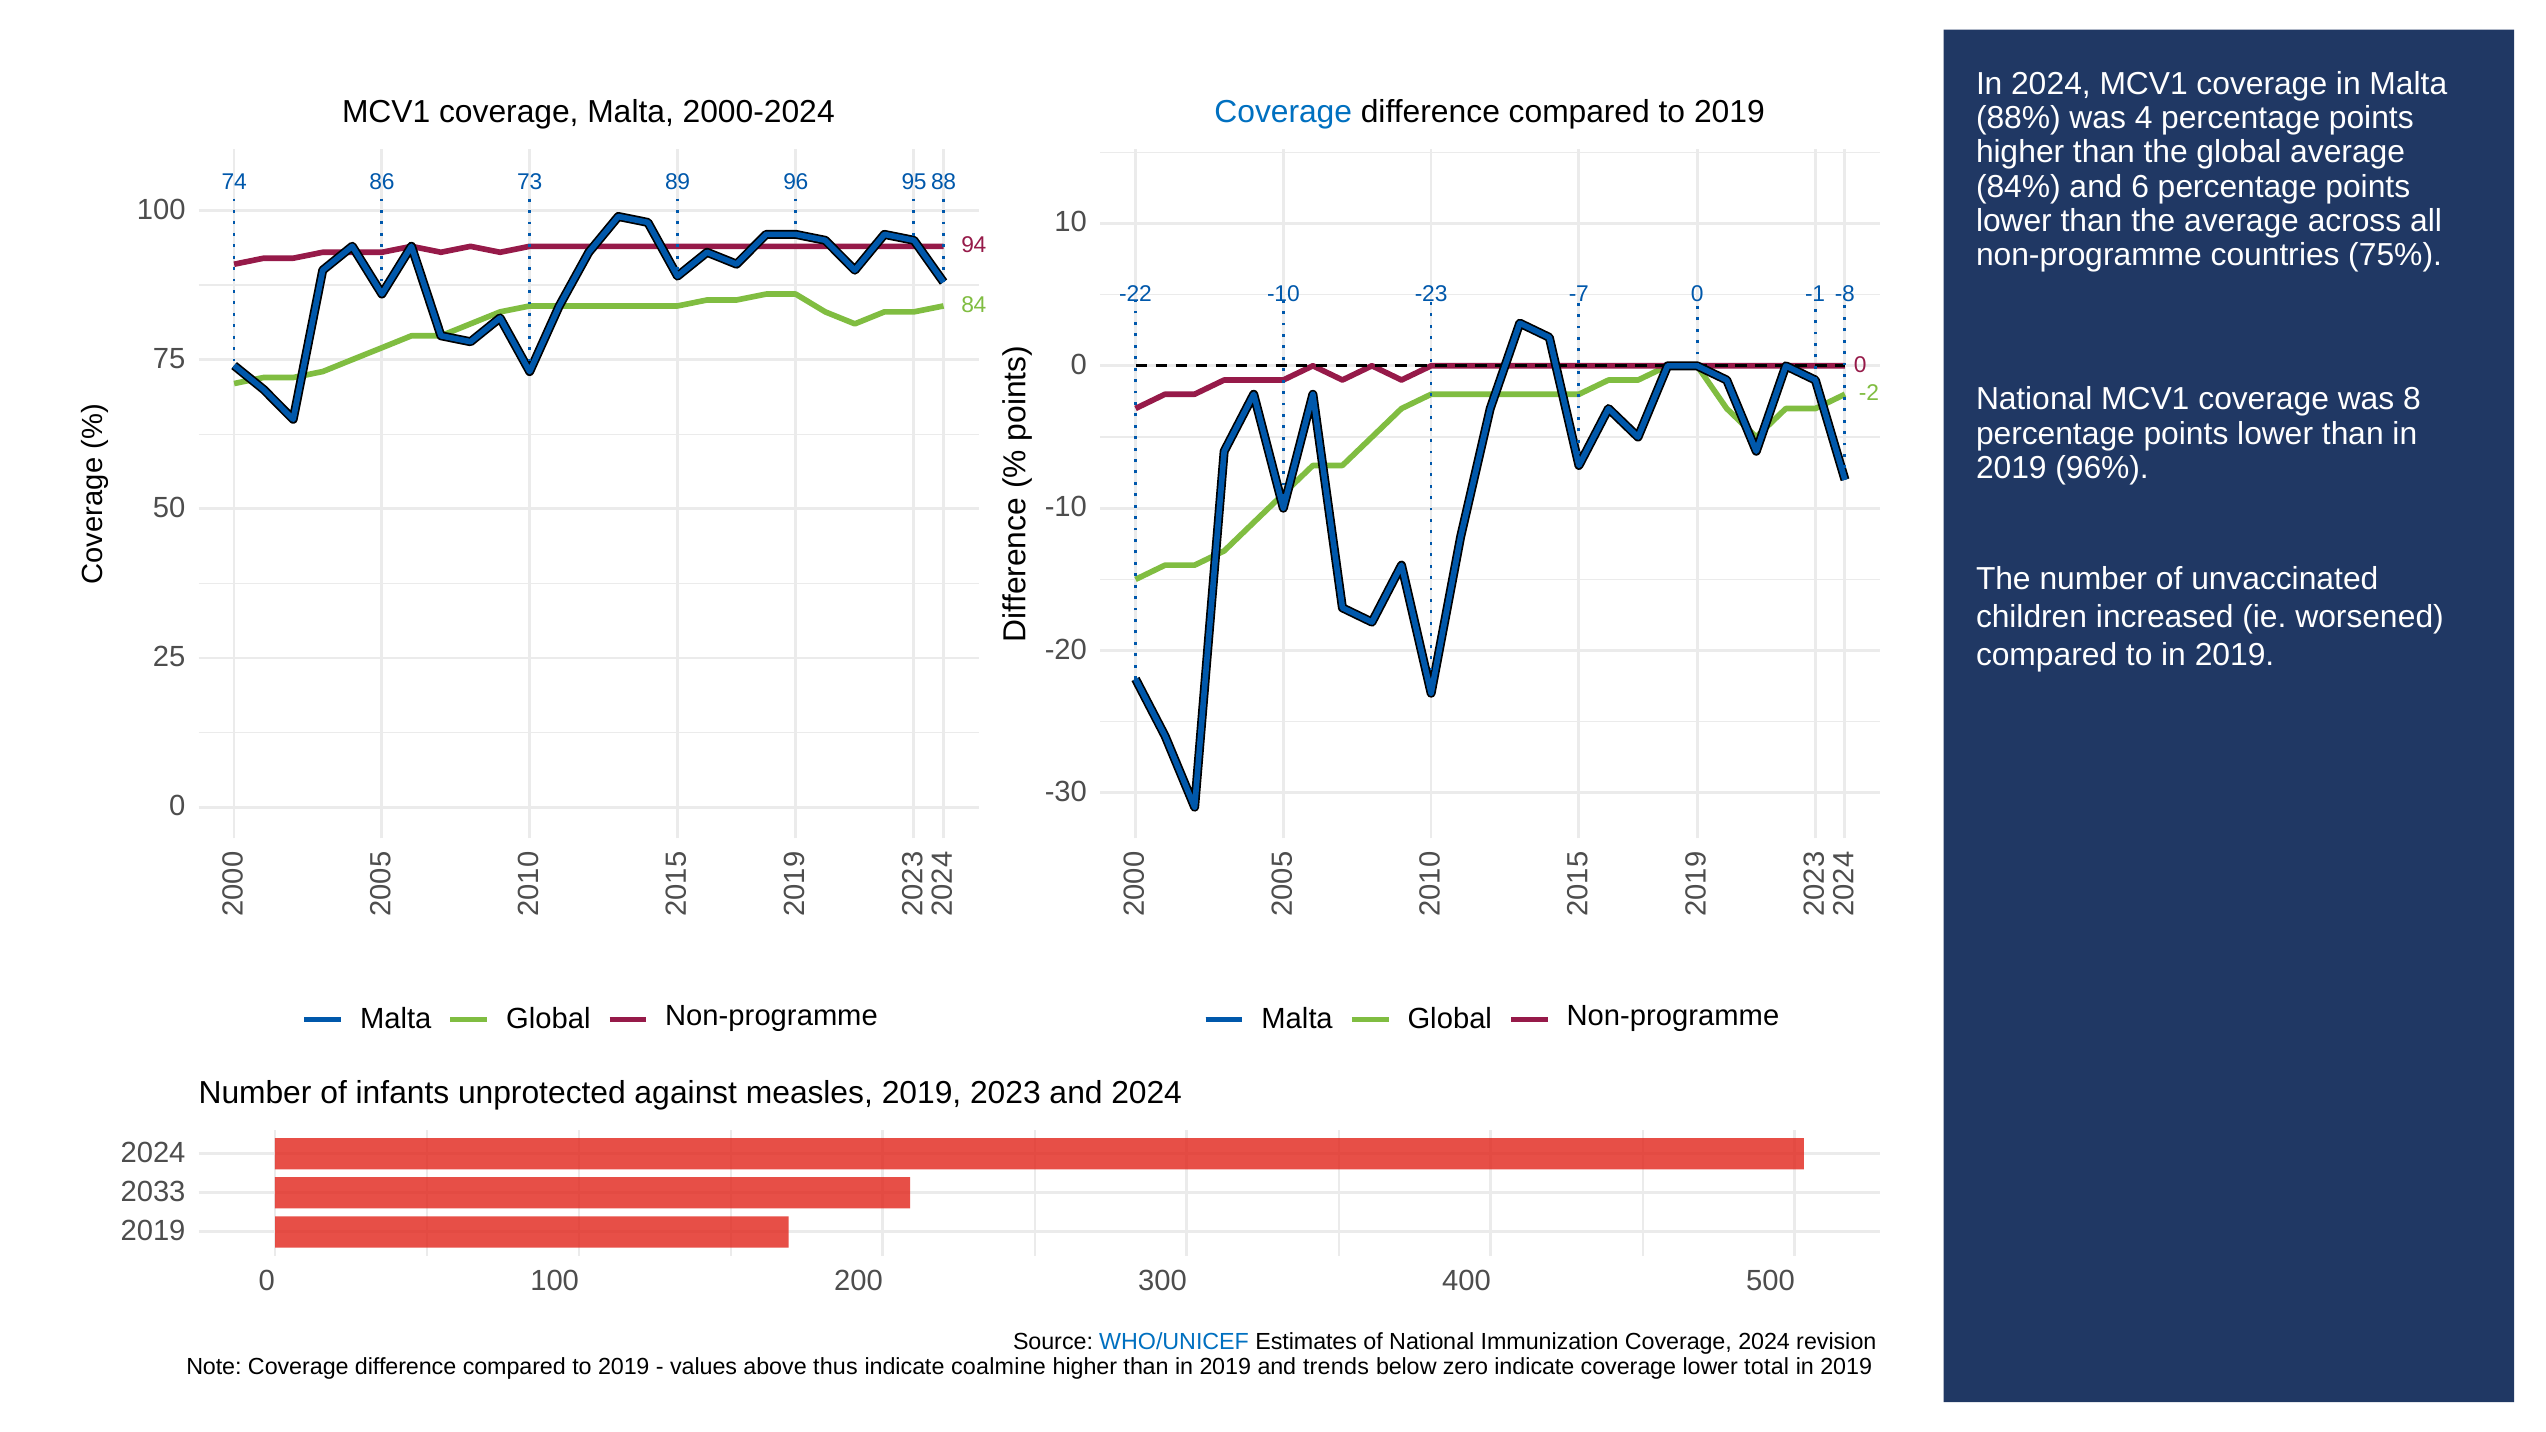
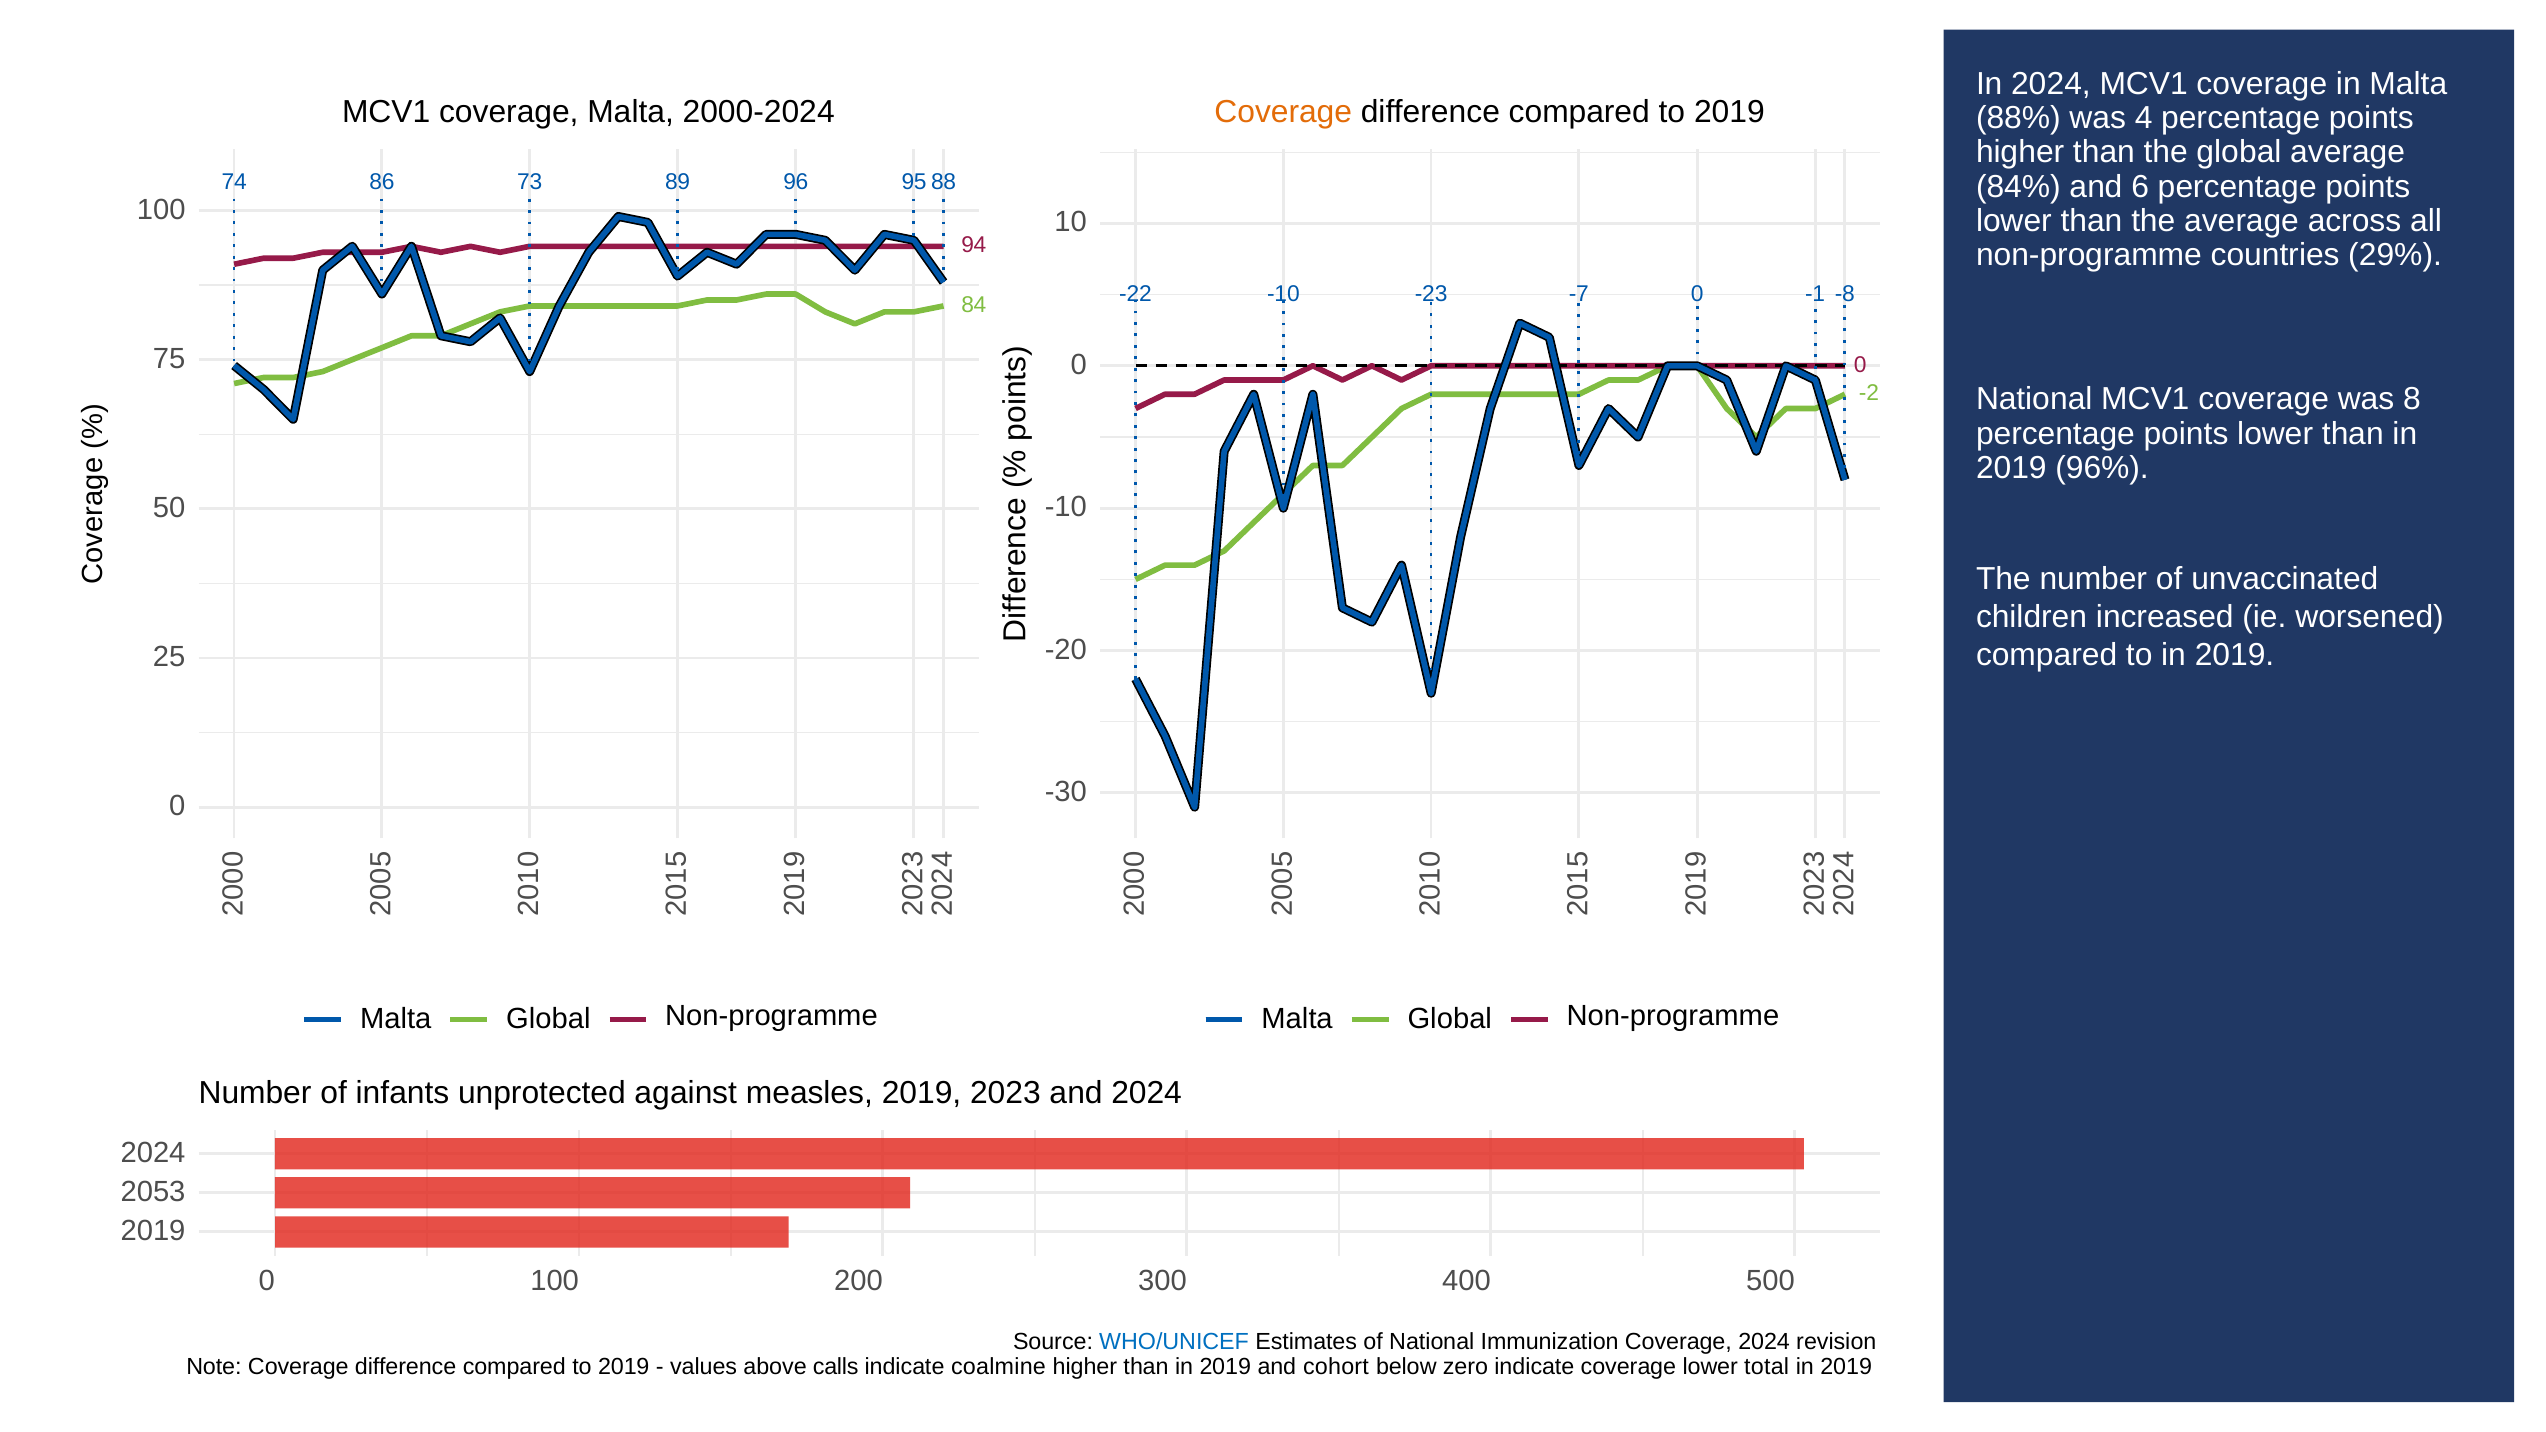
Coverage at (1283, 112) colour: blue -> orange
75%: 75% -> 29%
2033: 2033 -> 2053
thus: thus -> calls
trends: trends -> cohort
